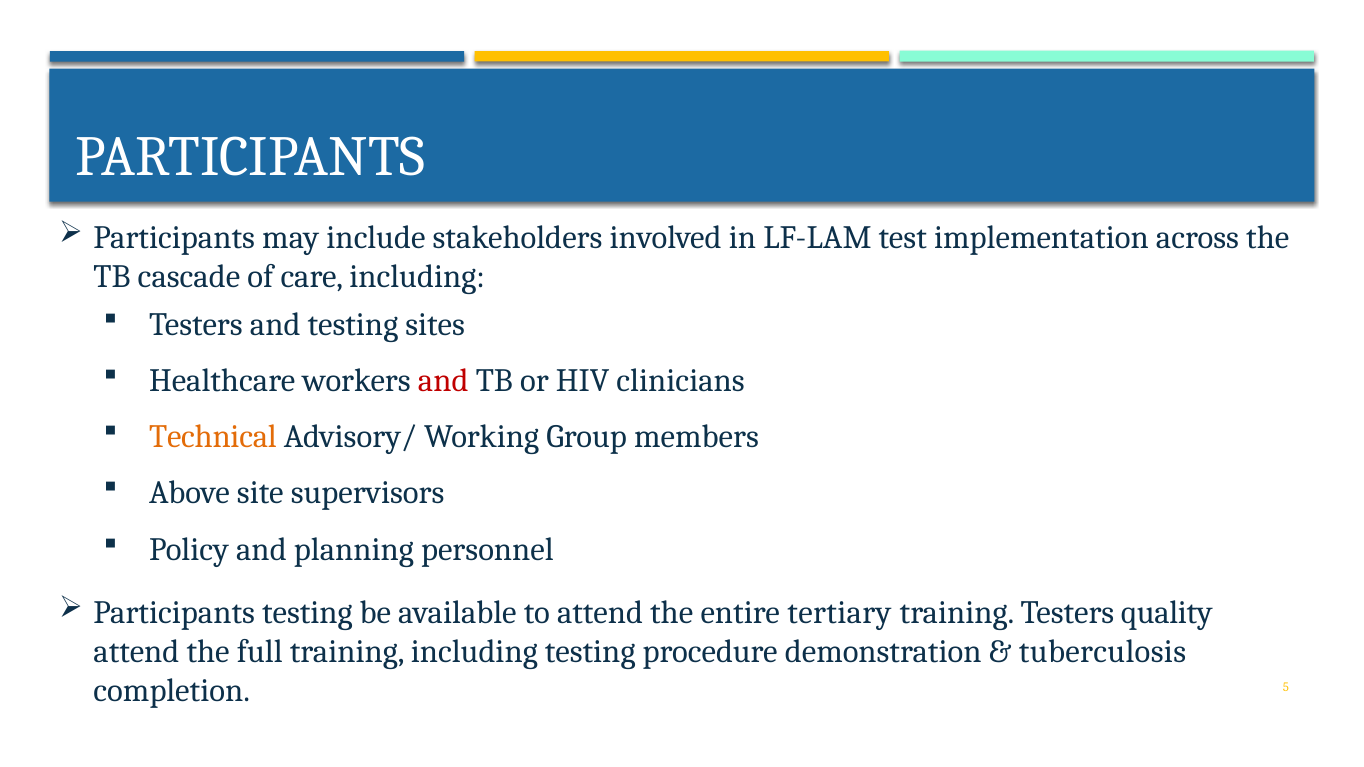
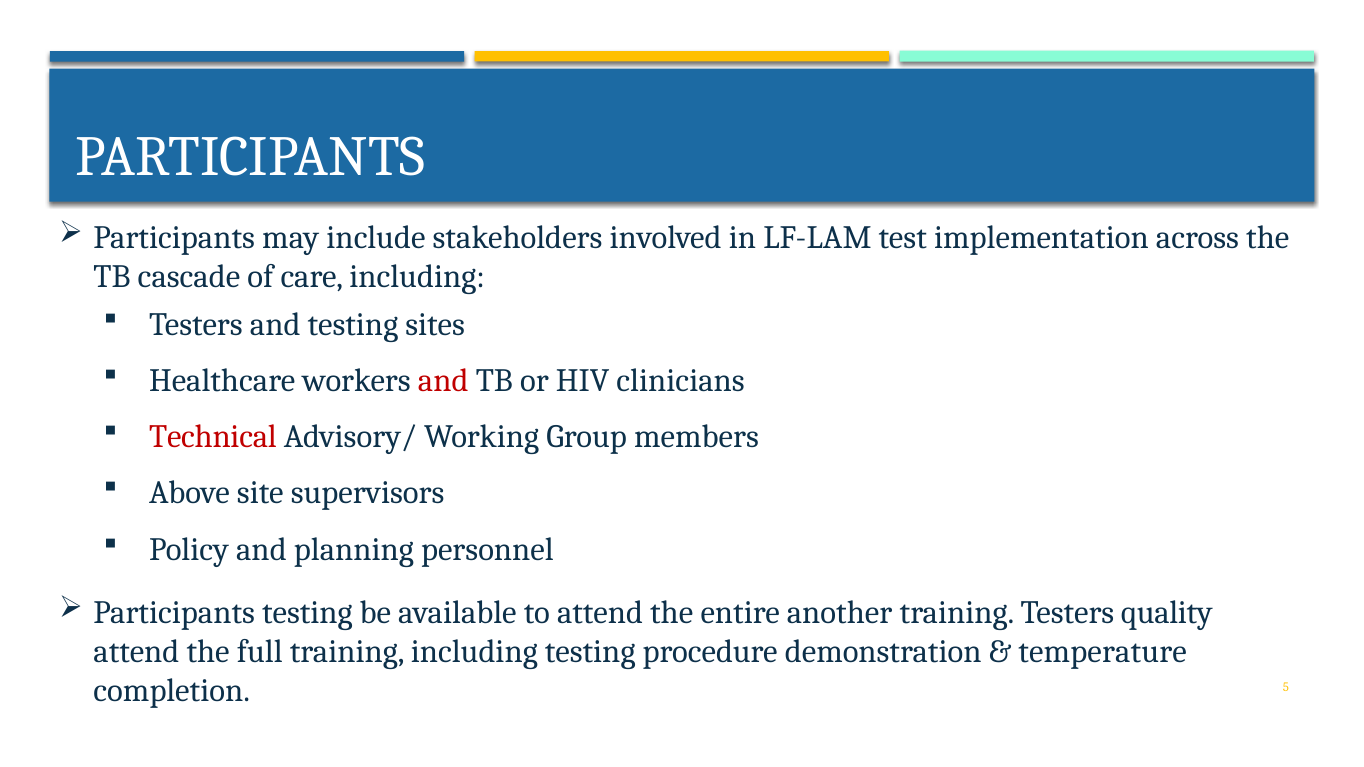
Technical colour: orange -> red
tertiary: tertiary -> another
tuberculosis: tuberculosis -> temperature
